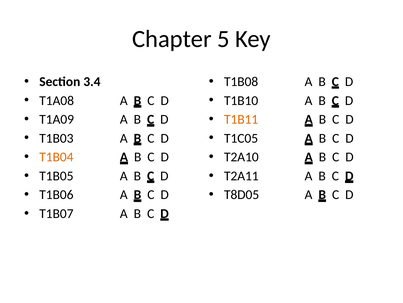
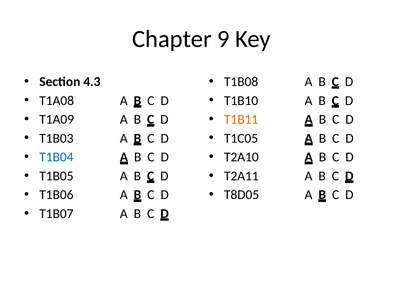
5: 5 -> 9
3.4: 3.4 -> 4.3
T1B04 colour: orange -> blue
